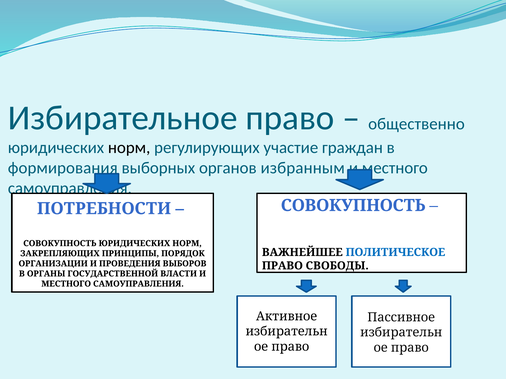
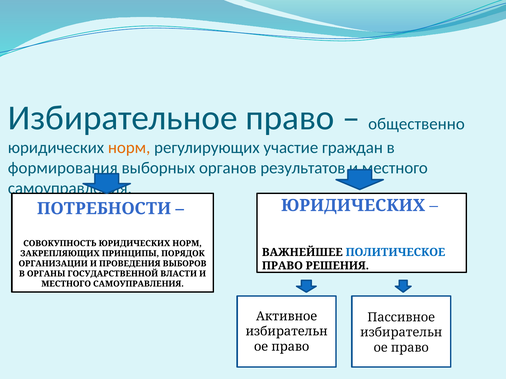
норм at (129, 148) colour: black -> orange
избранным: избранным -> результатов
СОВОКУПНОСТЬ at (353, 206): СОВОКУПНОСТЬ -> ЮРИДИЧЕСКИХ
СВОБОДЫ: СВОБОДЫ -> РЕШЕНИЯ
